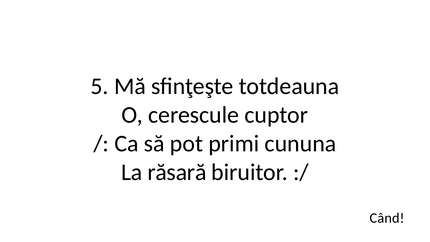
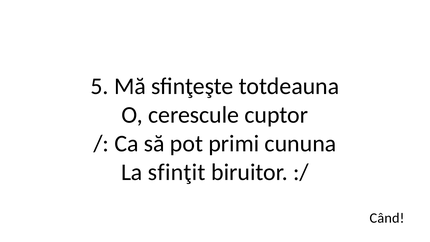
răsară: răsară -> sfinţit
